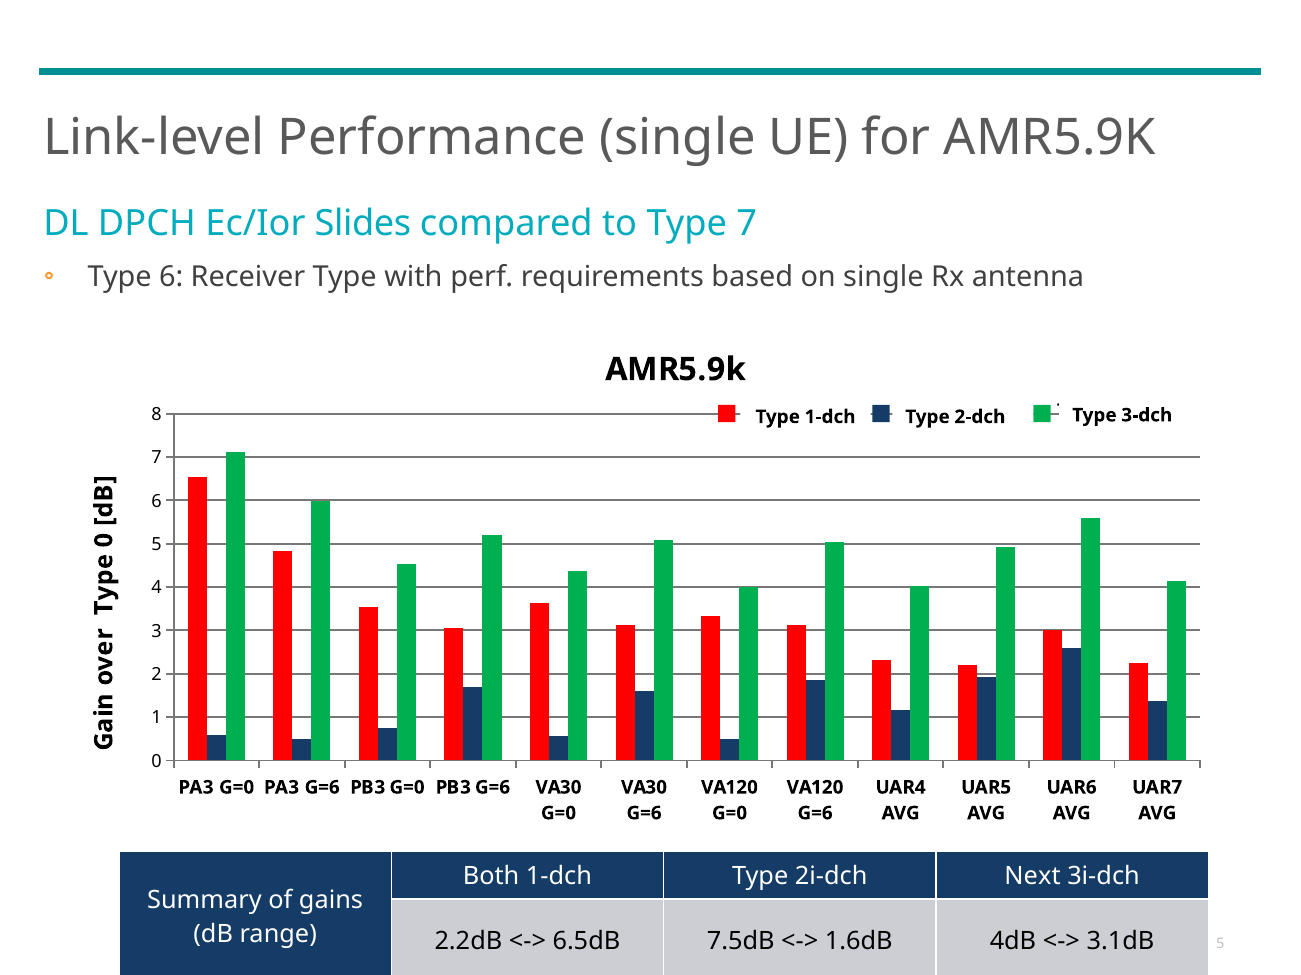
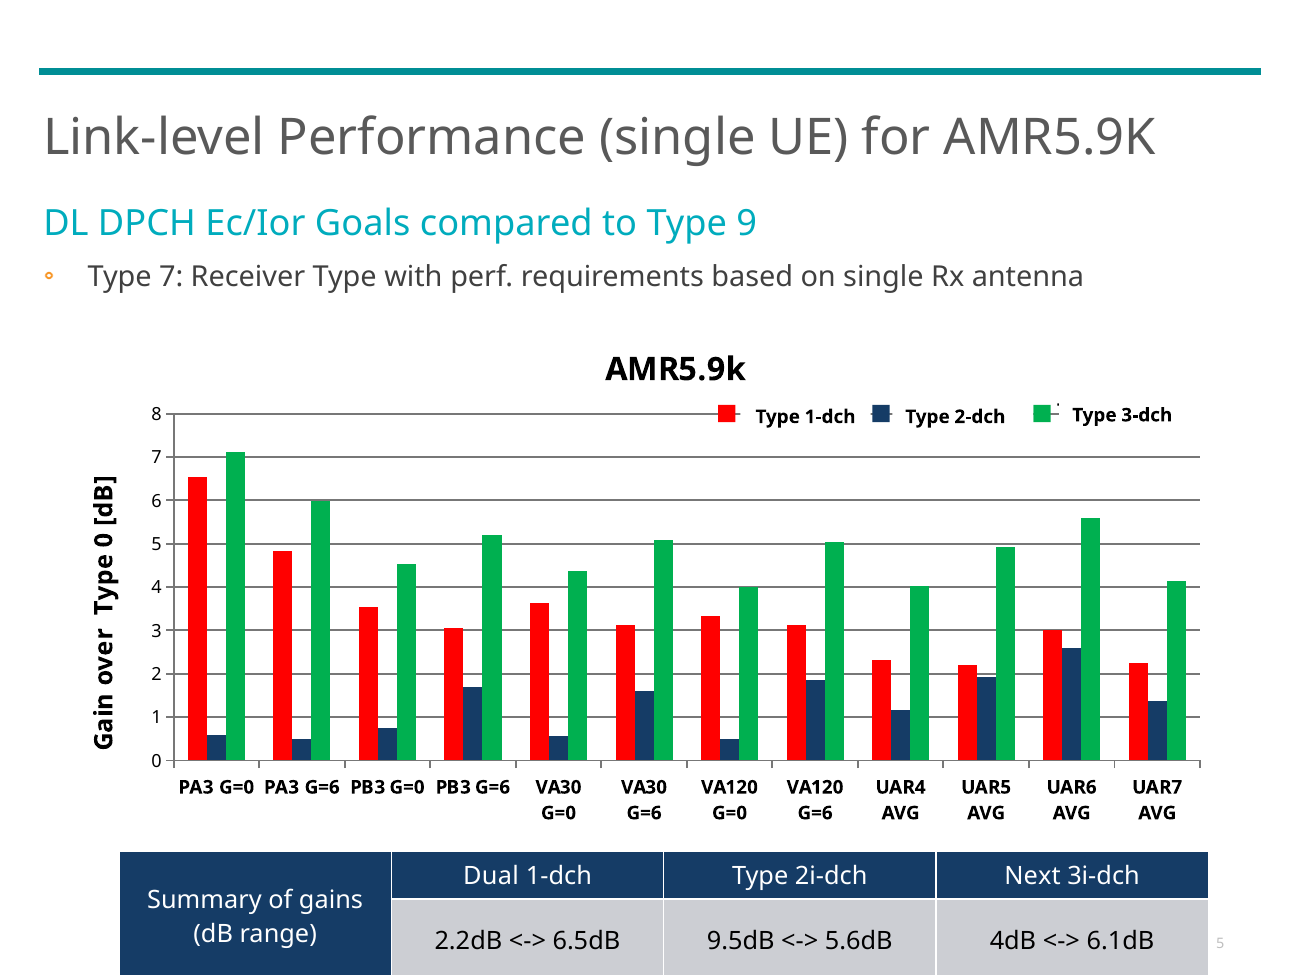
Slides: Slides -> Goals
Type 7: 7 -> 9
Type 6: 6 -> 7
Both: Both -> Dual
7.5dB: 7.5dB -> 9.5dB
1.6dB: 1.6dB -> 5.6dB
3.1dB: 3.1dB -> 6.1dB
